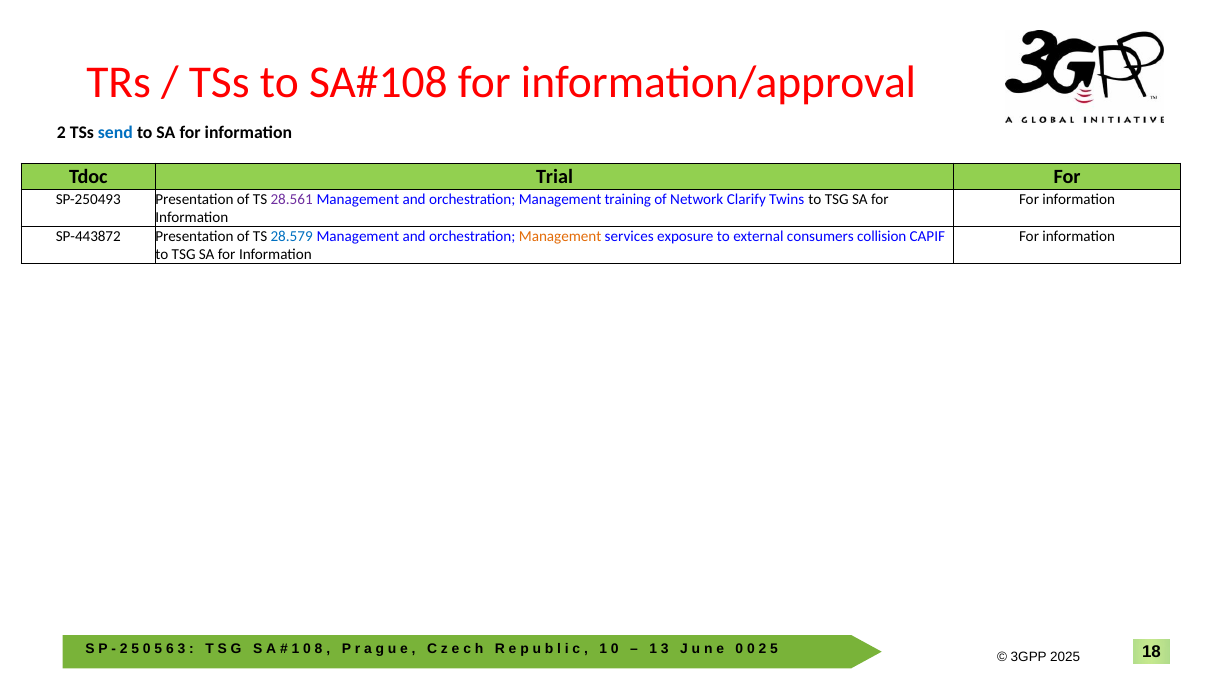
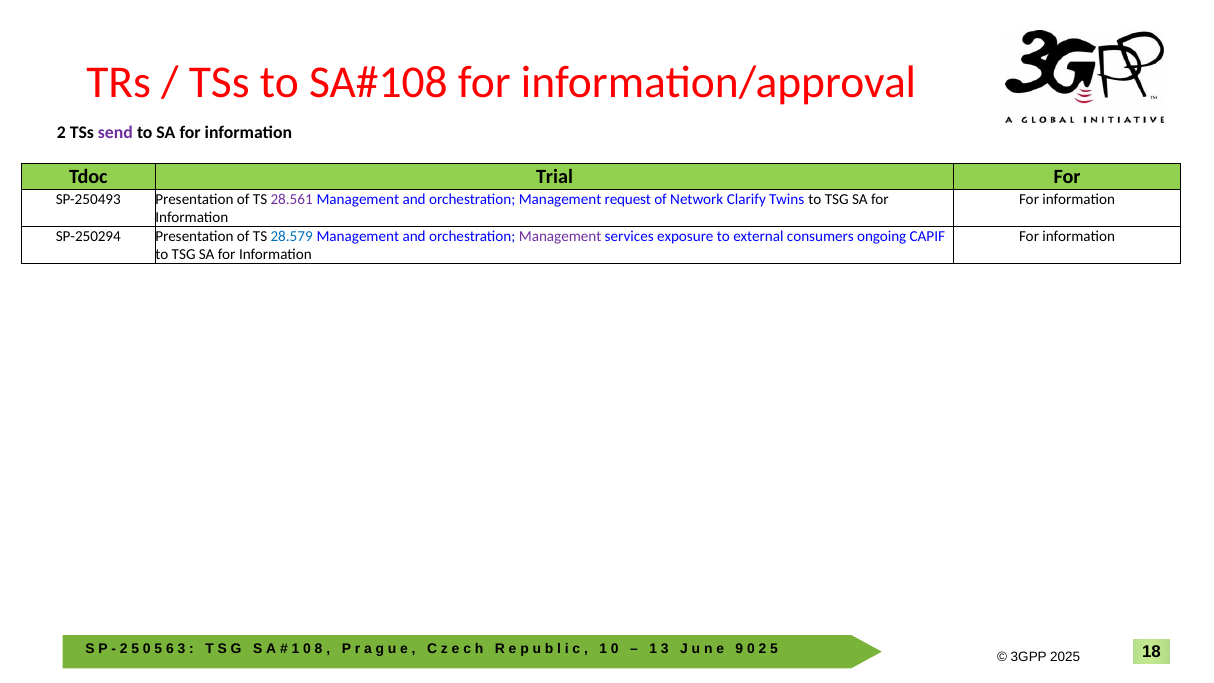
send colour: blue -> purple
training: training -> request
SP-443872: SP-443872 -> SP-250294
Management at (560, 236) colour: orange -> purple
collision: collision -> ongoing
0 at (739, 649): 0 -> 9
